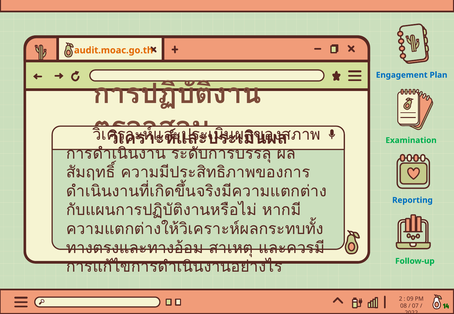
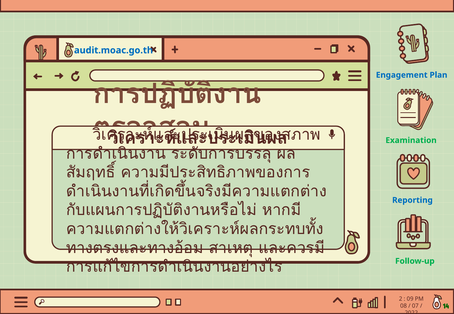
audit.moac.go.th colour: orange -> blue
